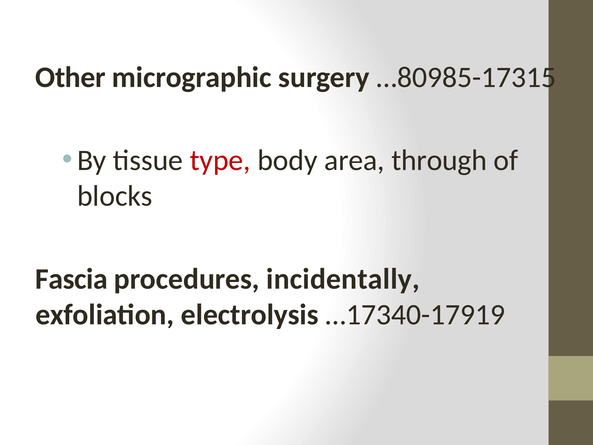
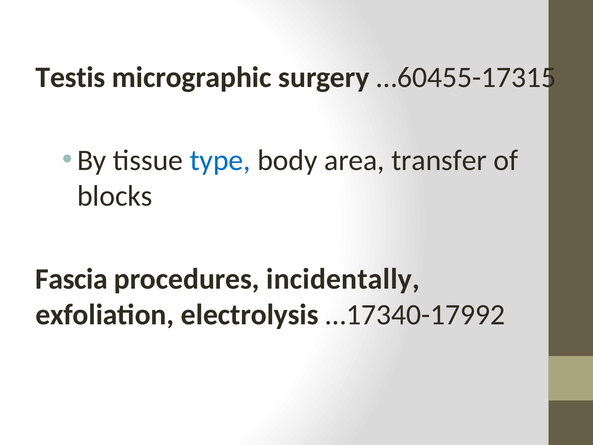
Other: Other -> Testis
…80985-17315: …80985-17315 -> …60455-17315
type colour: red -> blue
through: through -> transfer
…17340-17919: …17340-17919 -> …17340-17992
